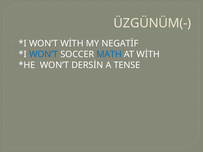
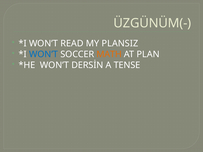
WON’T WİTH: WİTH -> READ
NEGATİF: NEGATİF -> PLANSIZ
MATH colour: blue -> orange
AT WİTH: WİTH -> PLAN
